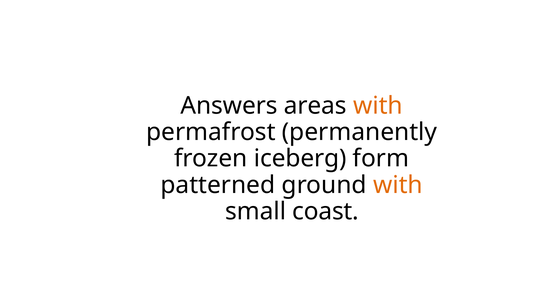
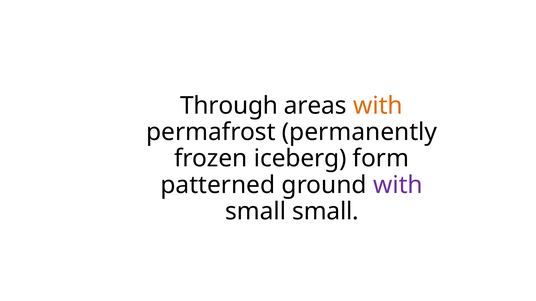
Answers: Answers -> Through
with at (398, 185) colour: orange -> purple
small coast: coast -> small
